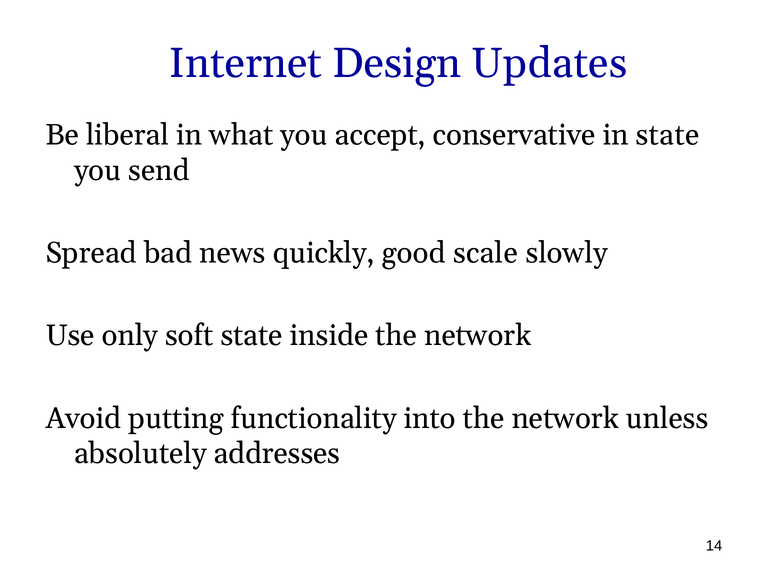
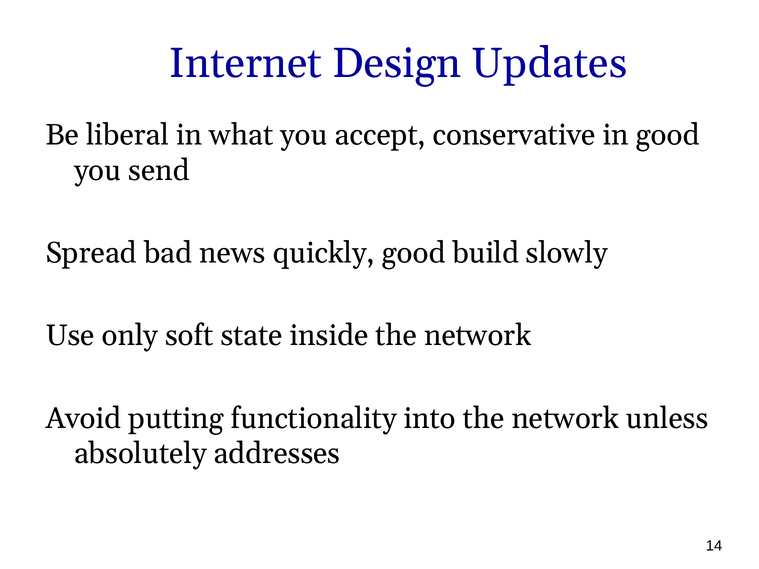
in state: state -> good
scale: scale -> build
